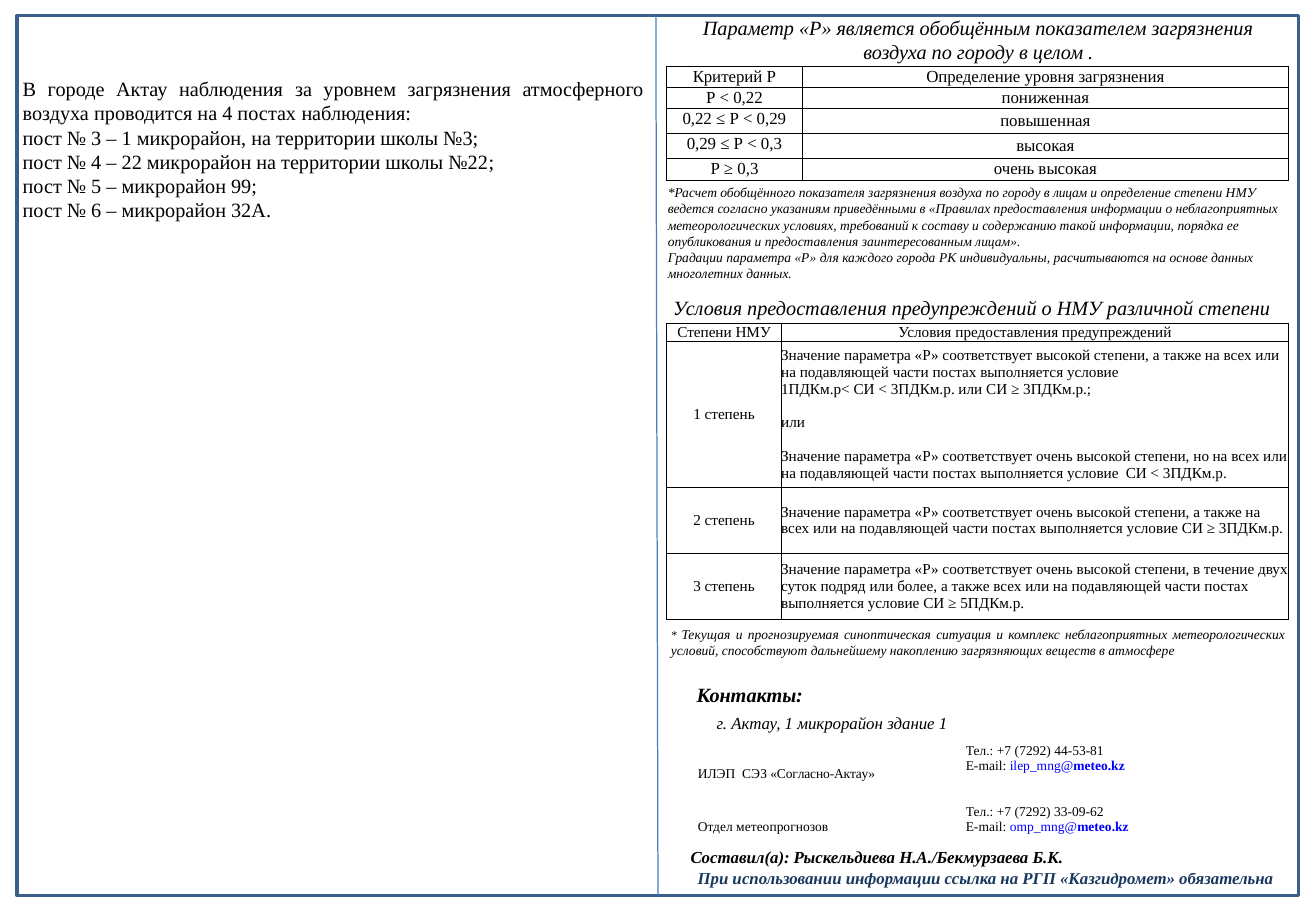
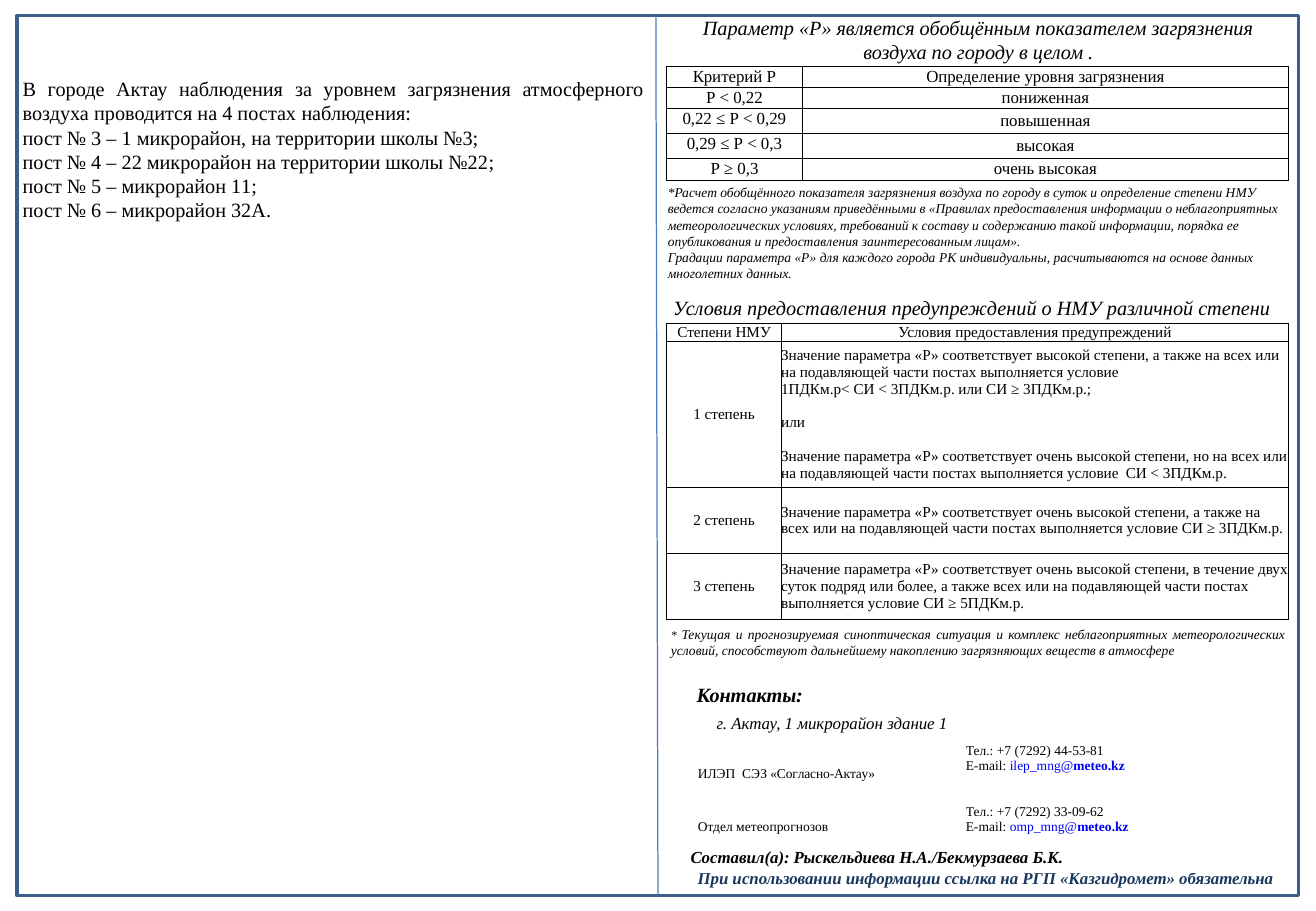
99: 99 -> 11
в лицам: лицам -> суток
